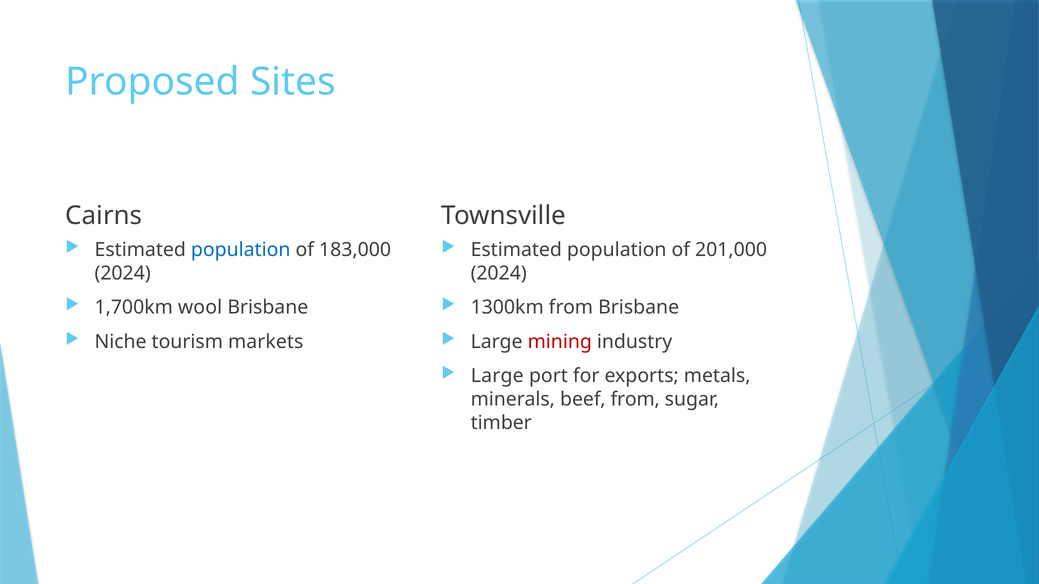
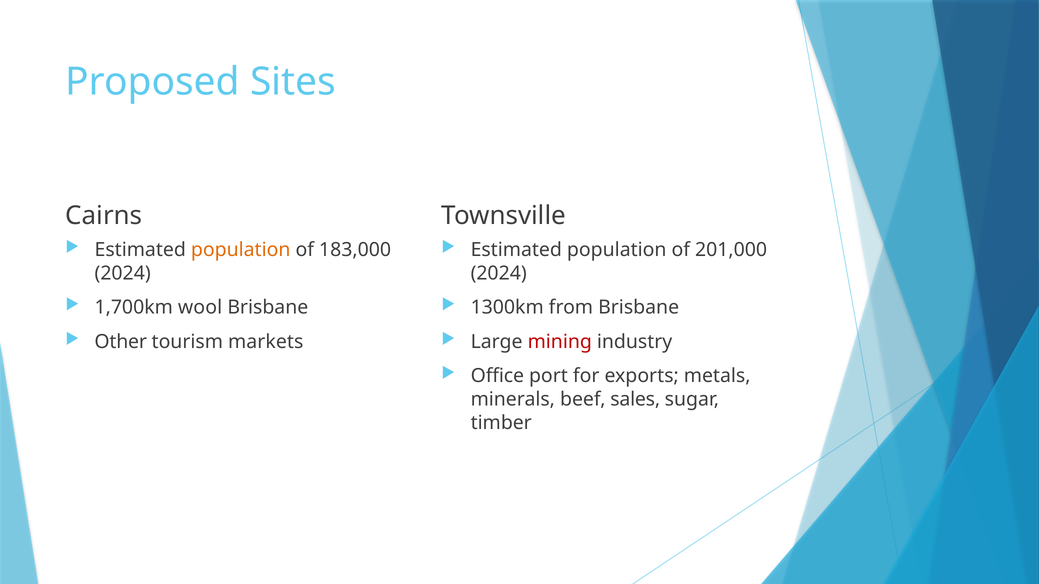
population at (241, 250) colour: blue -> orange
Niche: Niche -> Other
Large at (497, 376): Large -> Office
beef from: from -> sales
